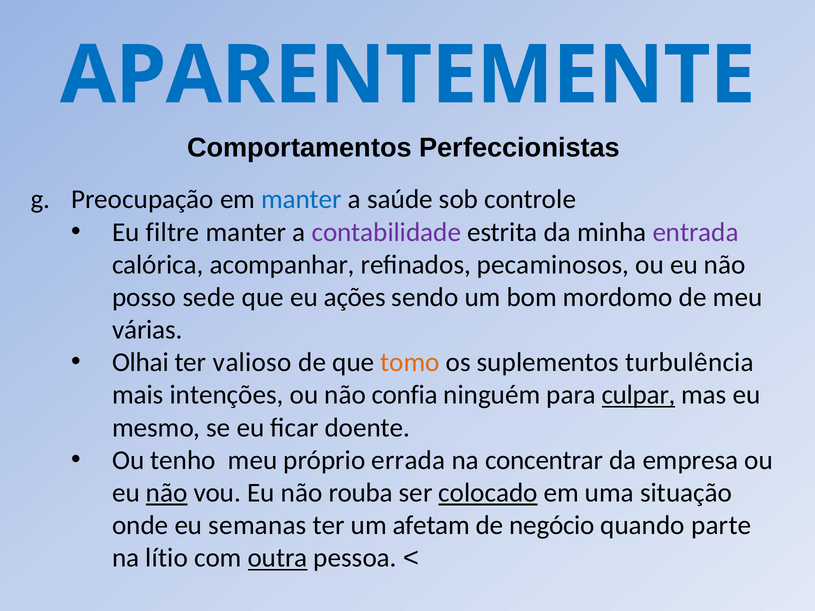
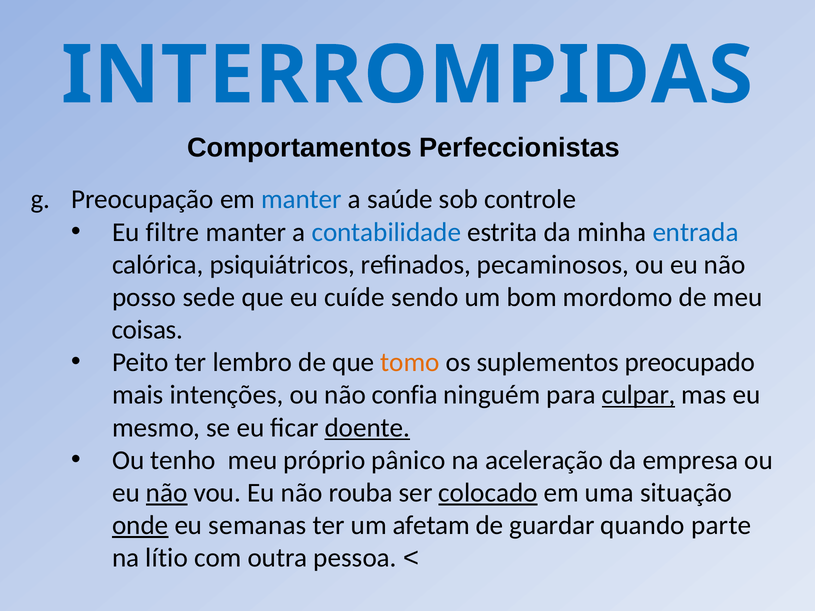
APARENTEMENTE: APARENTEMENTE -> INTERROMPIDAS
contabilidade colour: purple -> blue
entrada colour: purple -> blue
acompanhar: acompanhar -> psiquiátricos
ações: ações -> cuíde
várias: várias -> coisas
Olhai: Olhai -> Peito
valioso: valioso -> lembro
turbulência: turbulência -> preocupado
doente underline: none -> present
errada: errada -> pânico
concentrar: concentrar -> aceleração
onde underline: none -> present
negócio: negócio -> guardar
outra underline: present -> none
